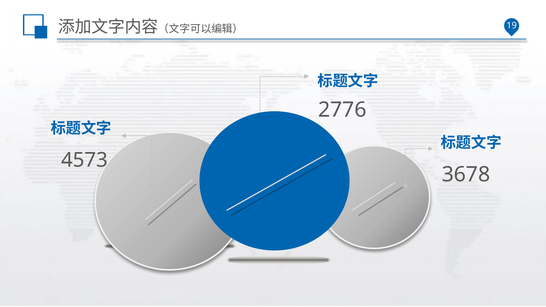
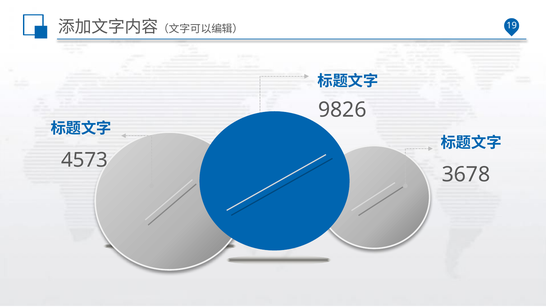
2776: 2776 -> 9826
